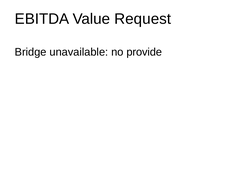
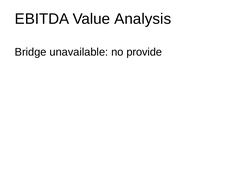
Request: Request -> Analysis
